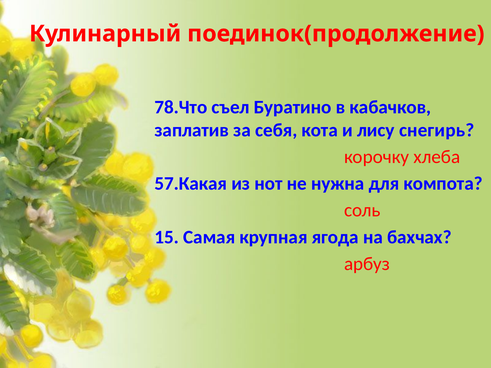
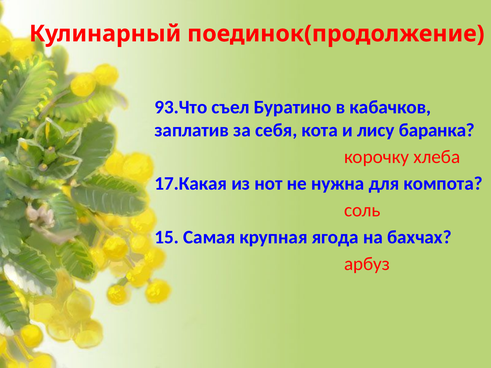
78.Что: 78.Что -> 93.Что
снегирь: снегирь -> баранка
57.Какая: 57.Какая -> 17.Какая
